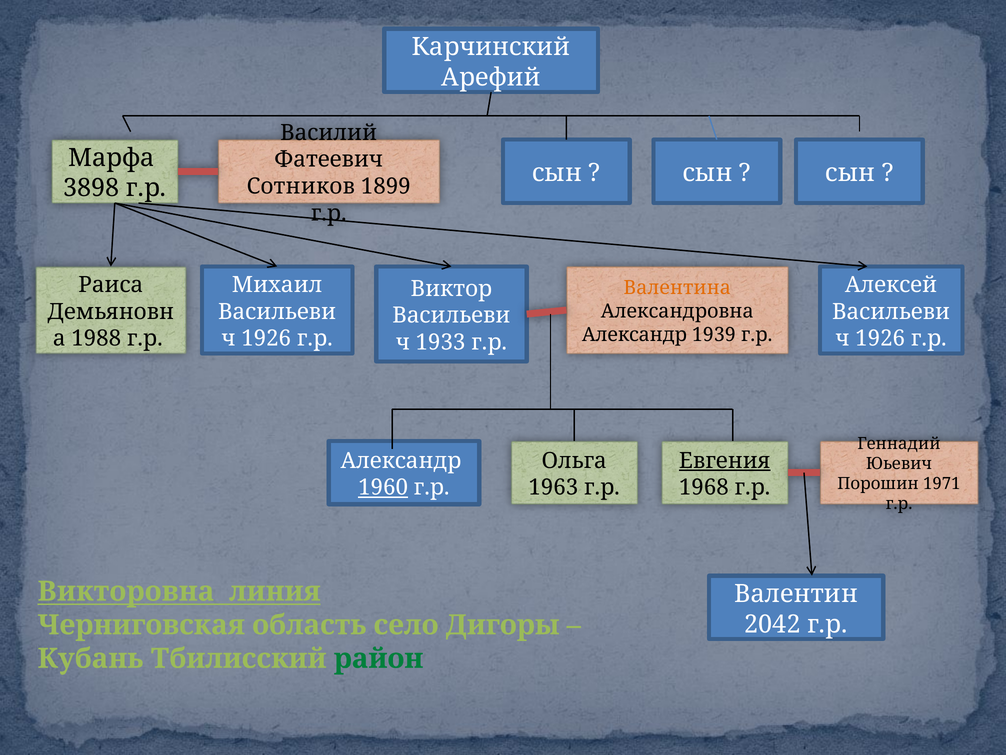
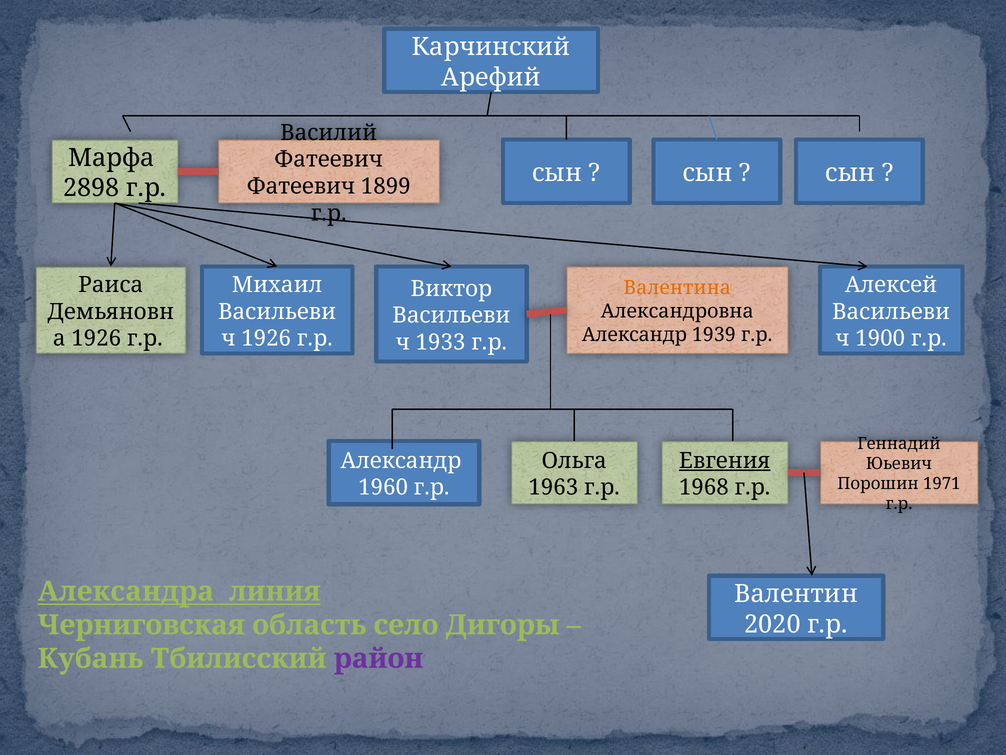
Сотников at (301, 186): Сотников -> Фатеевич
3898: 3898 -> 2898
1988 at (96, 338): 1988 -> 1926
1926 at (880, 338): 1926 -> 1900
1960 underline: present -> none
Викторовна: Викторовна -> Александра
2042: 2042 -> 2020
район colour: green -> purple
